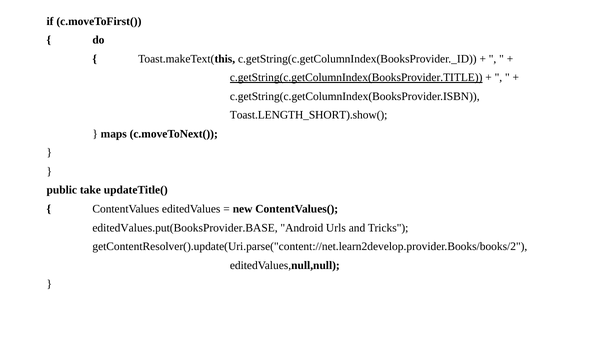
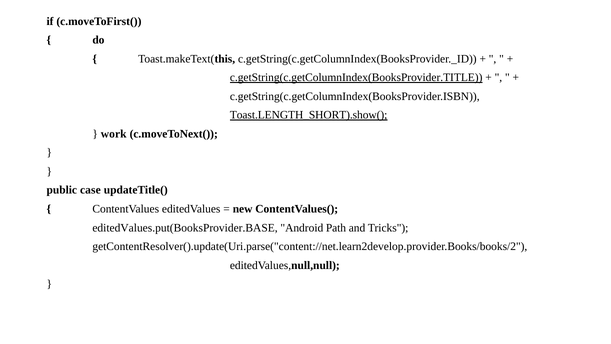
Toast.LENGTH_SHORT).show( underline: none -> present
maps: maps -> work
take: take -> case
Urls: Urls -> Path
